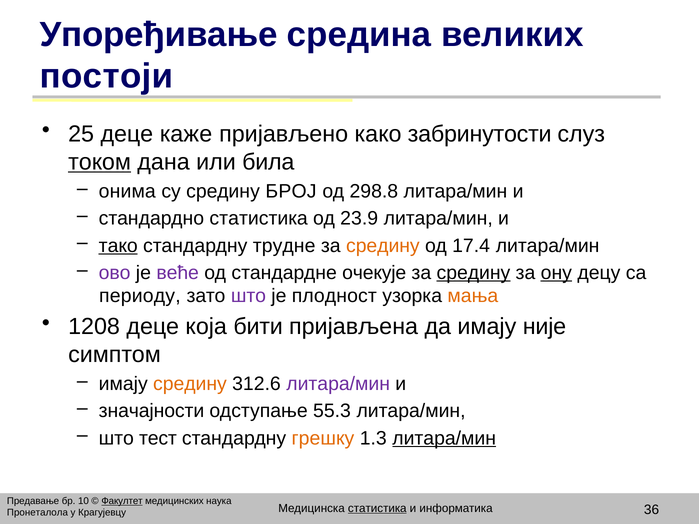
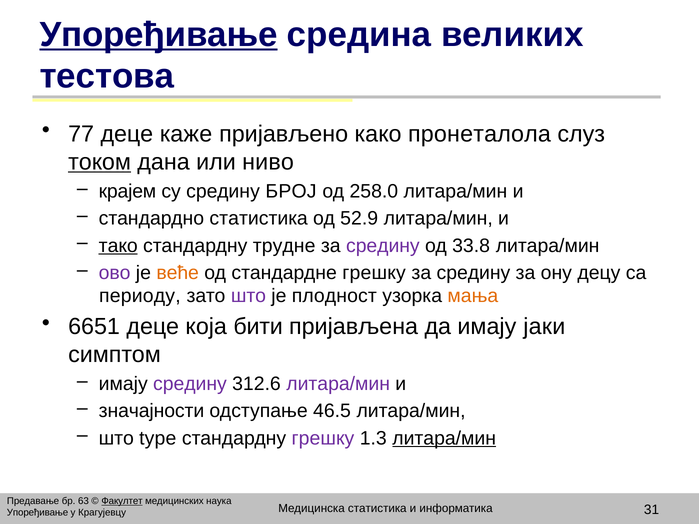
Упоређивање at (159, 35) underline: none -> present
постоји: постоји -> тестова
25: 25 -> 77
забринутости: забринутости -> пронеталола
била: била -> ниво
онима: онима -> крајем
298.8: 298.8 -> 258.0
23.9: 23.9 -> 52.9
средину at (383, 246) colour: orange -> purple
17.4: 17.4 -> 33.8
веће colour: purple -> orange
стандардне очекује: очекује -> грешку
средину at (473, 273) underline: present -> none
ону underline: present -> none
1208: 1208 -> 6651
није: није -> јаки
средину at (190, 384) colour: orange -> purple
55.3: 55.3 -> 46.5
тест: тест -> type
грешку at (323, 438) colour: orange -> purple
10: 10 -> 63
статистика at (377, 509) underline: present -> none
36: 36 -> 31
Пронеталола at (37, 513): Пронеталола -> Упоређивање
